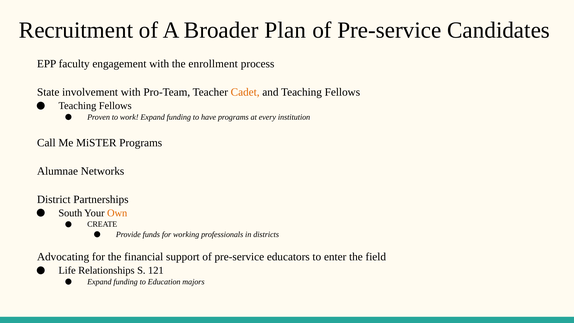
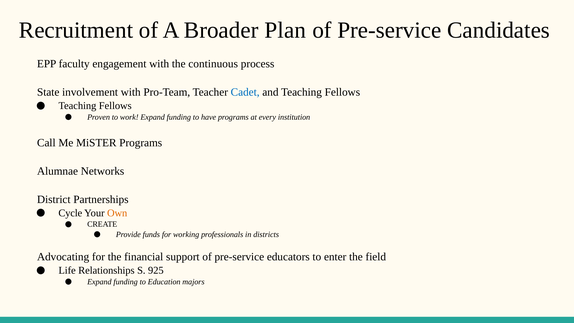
enrollment: enrollment -> continuous
Cadet colour: orange -> blue
South: South -> Cycle
121: 121 -> 925
